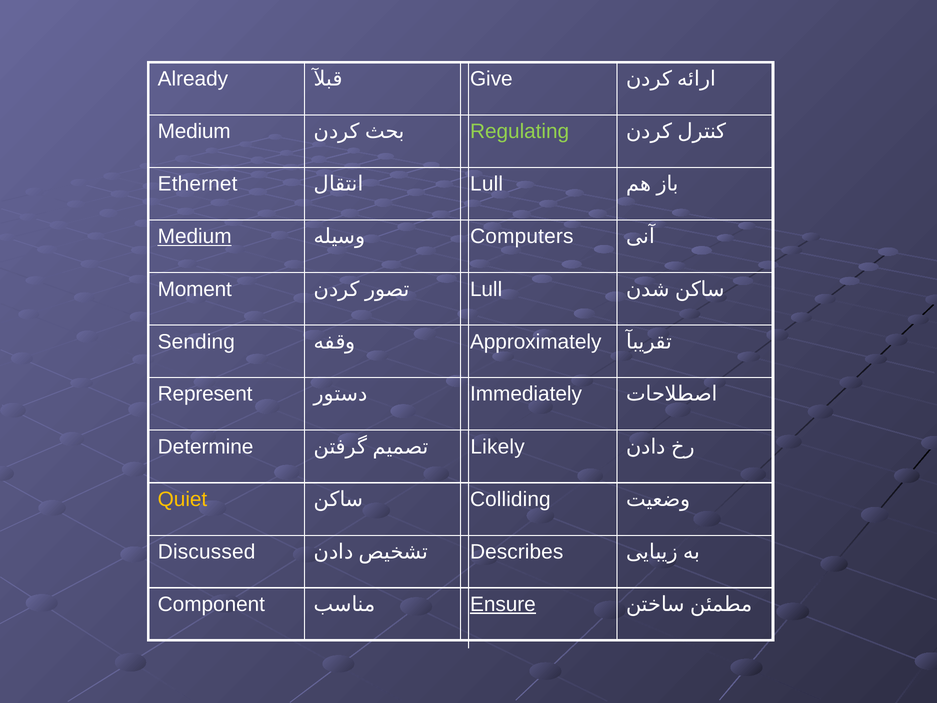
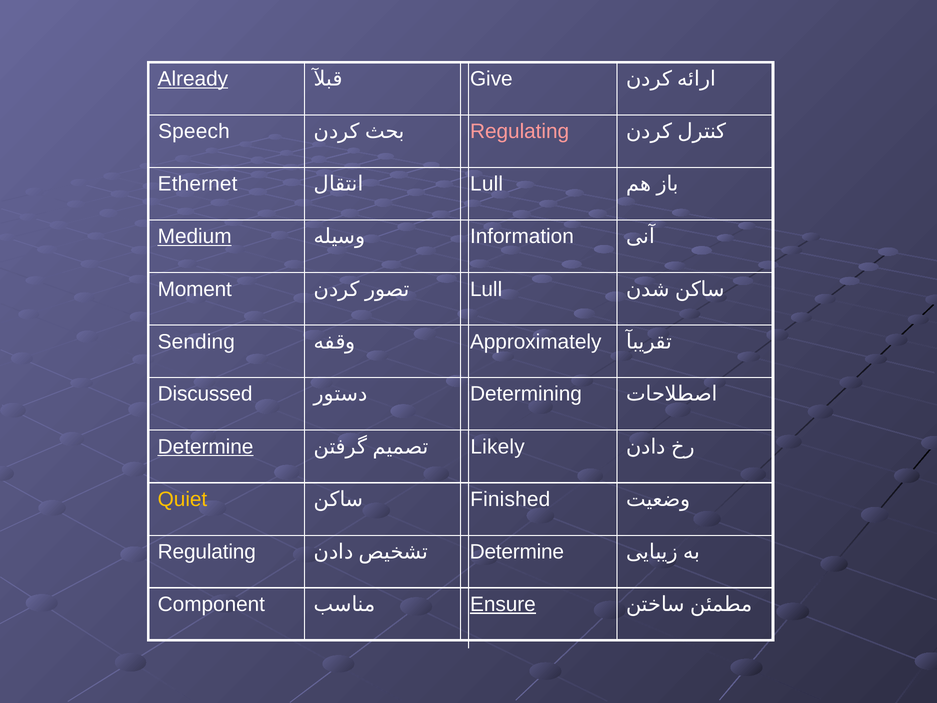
Already underline: none -> present
Medium at (194, 132): Medium -> Speech
Regulating at (520, 132) colour: light green -> pink
Computers: Computers -> Information
Represent: Represent -> Discussed
Immediately: Immediately -> Determining
Determine at (206, 447) underline: none -> present
Colliding: Colliding -> Finished
Discussed at (207, 552): Discussed -> Regulating
Describes at (517, 552): Describes -> Determine
